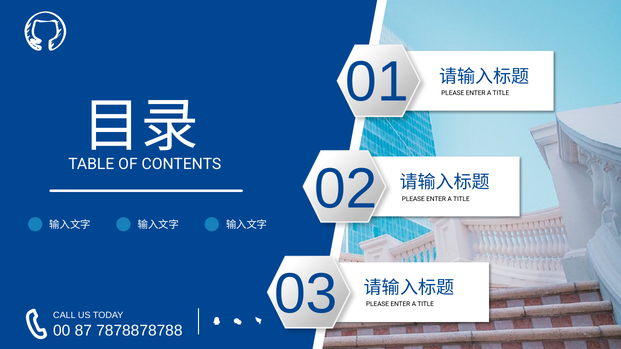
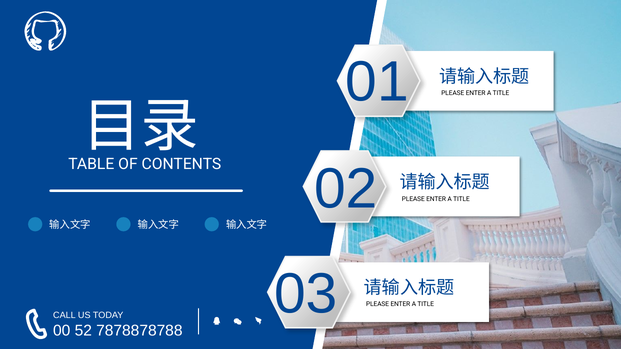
87: 87 -> 52
